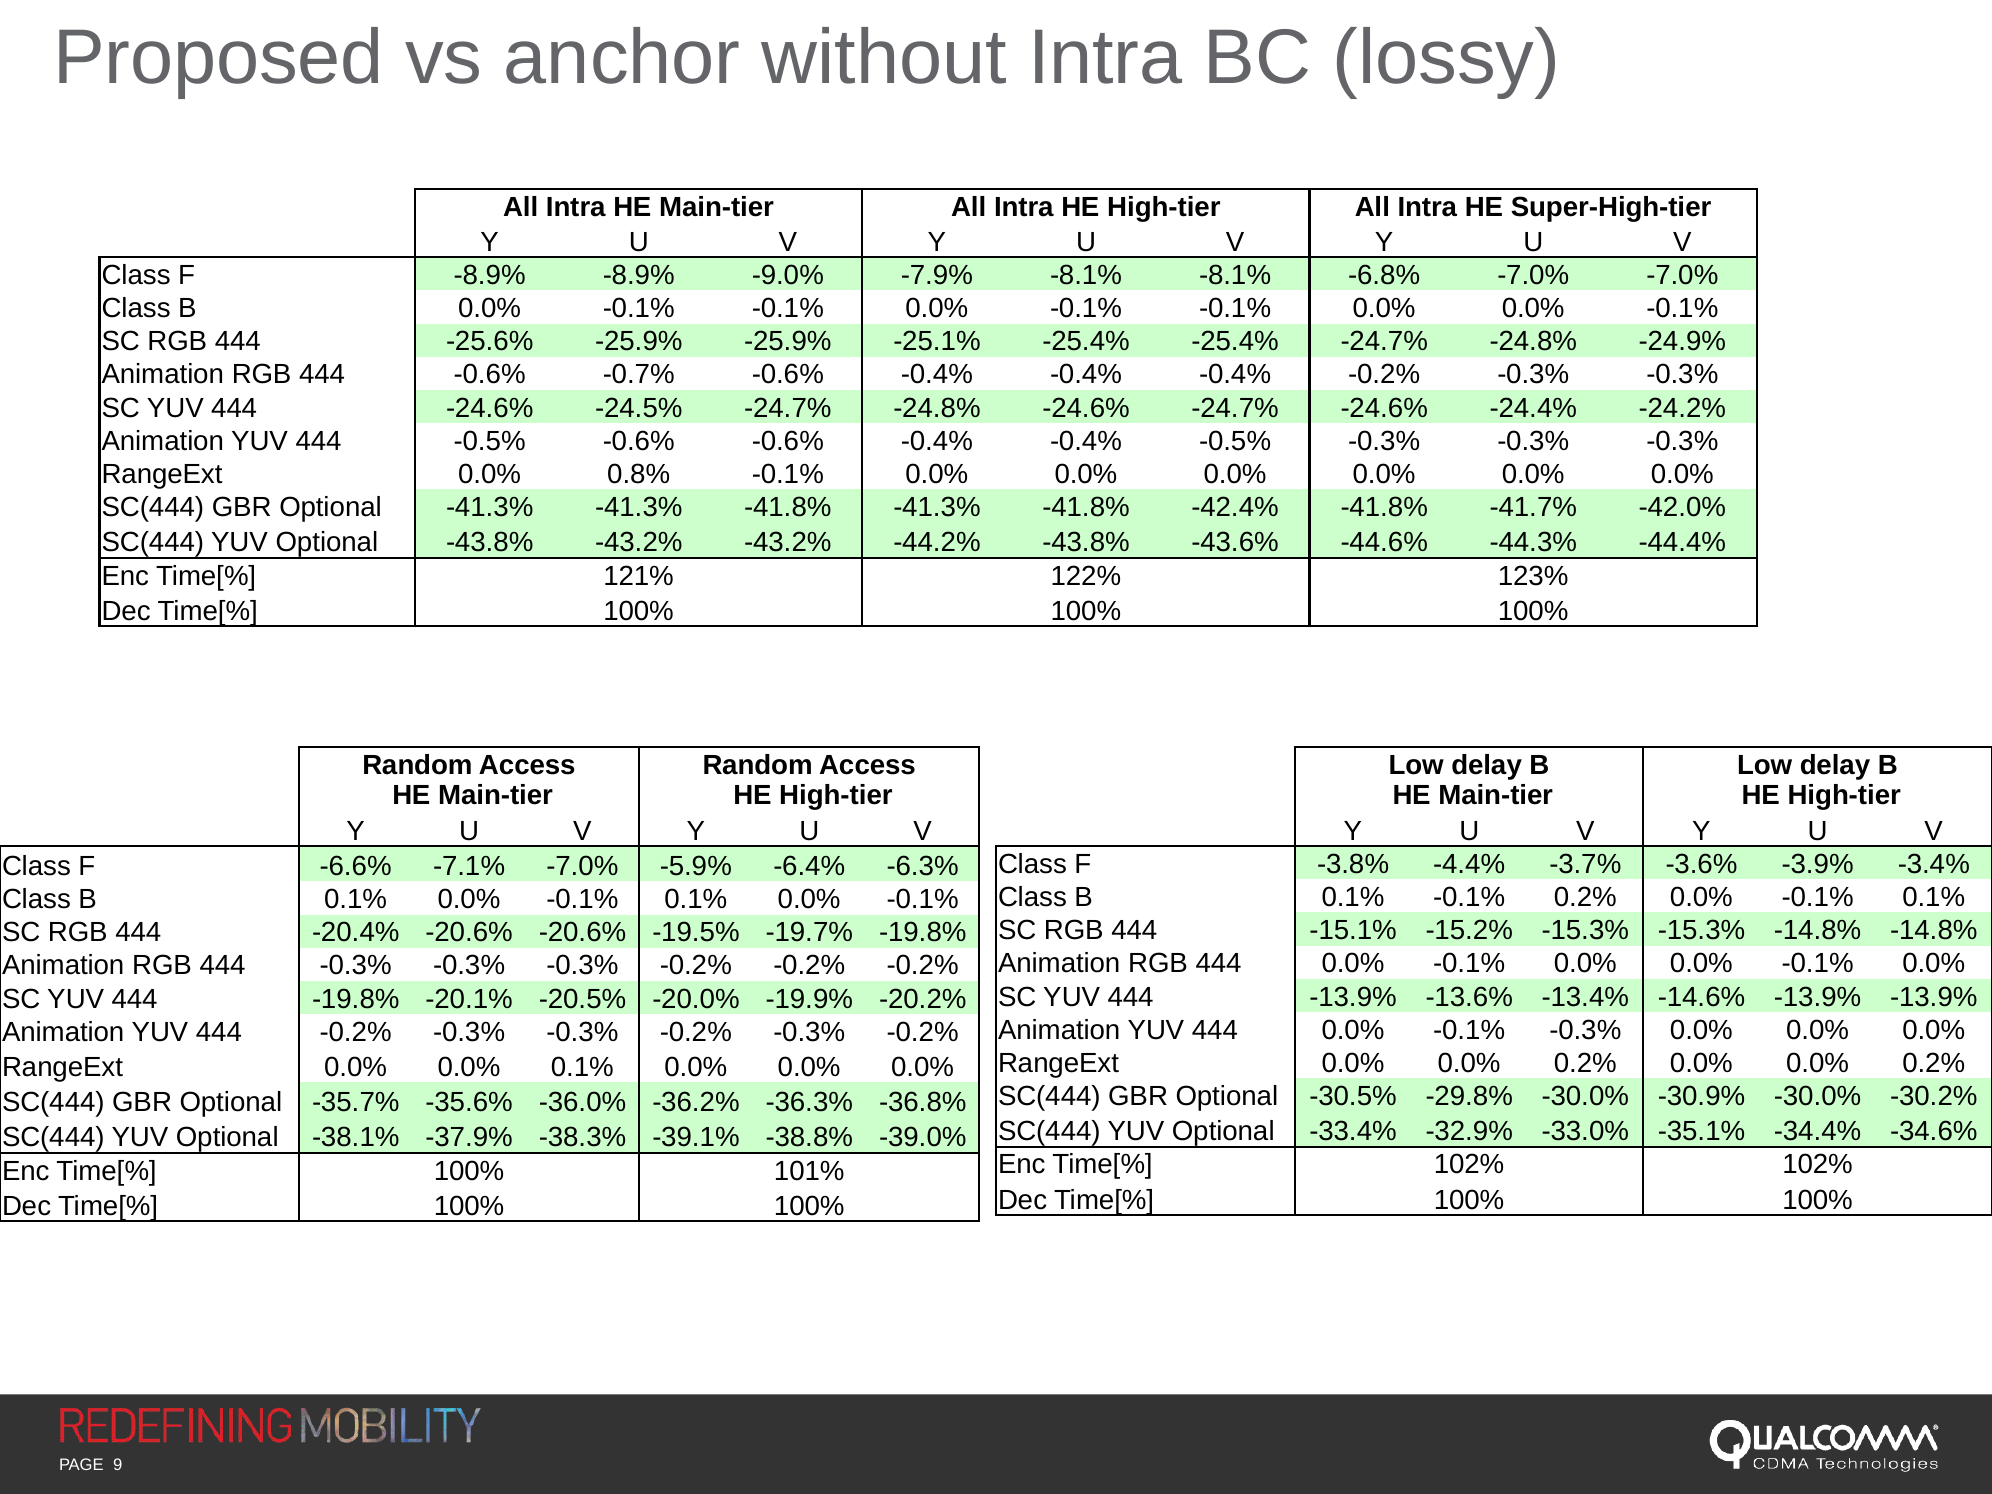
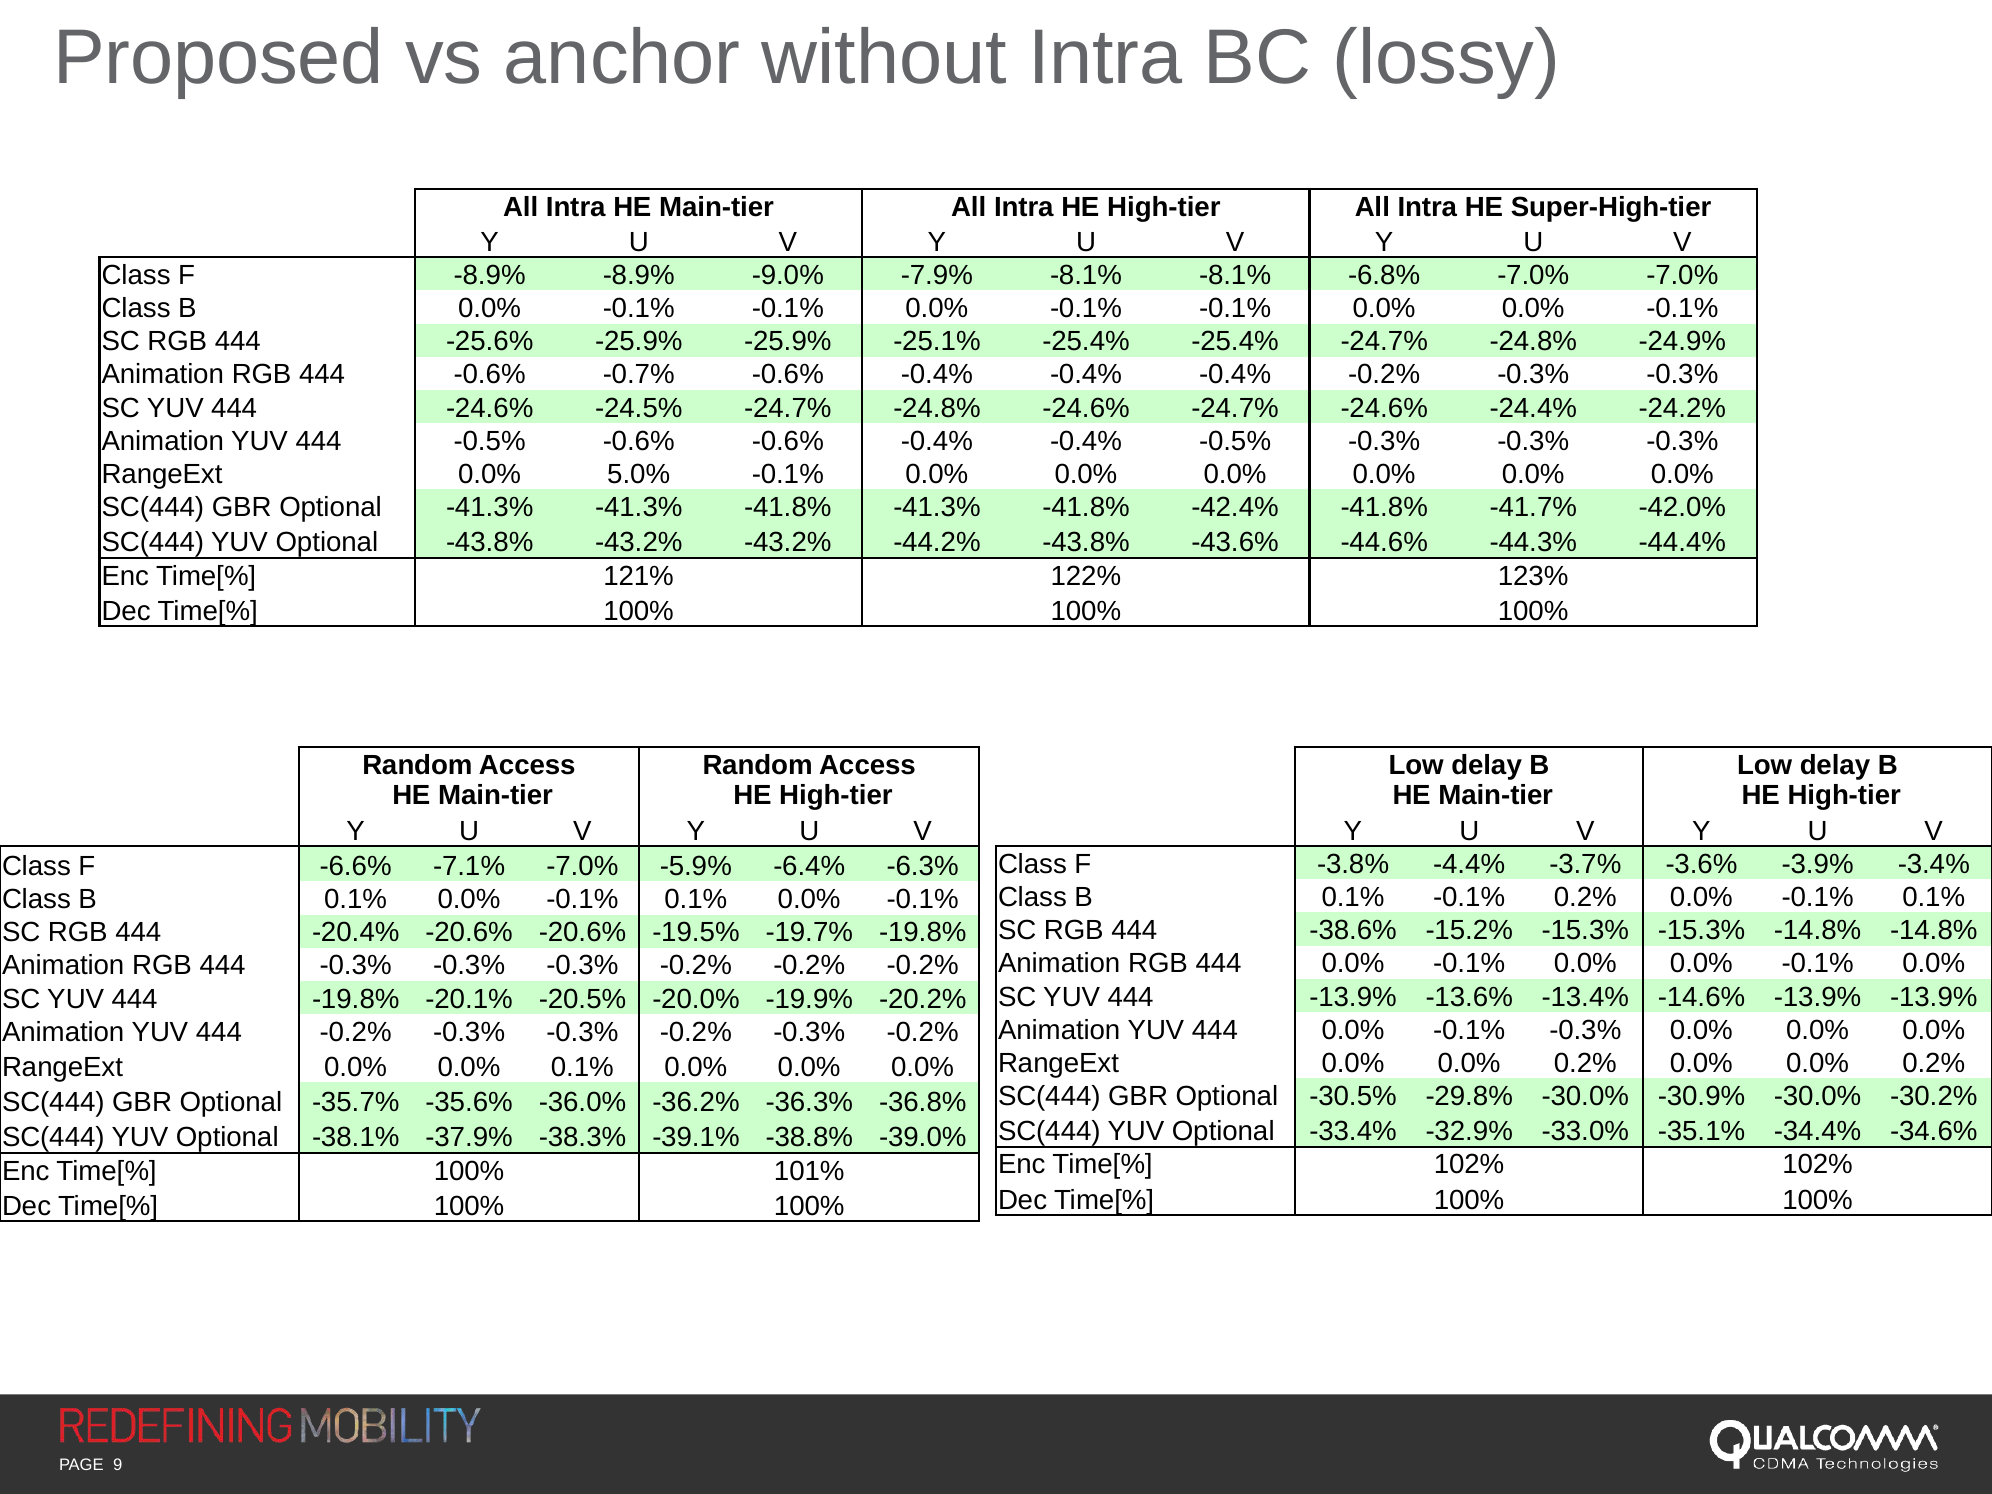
0.8%: 0.8% -> 5.0%
-15.1%: -15.1% -> -38.6%
